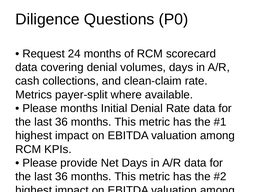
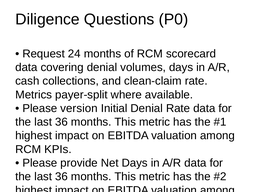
Please months: months -> version
